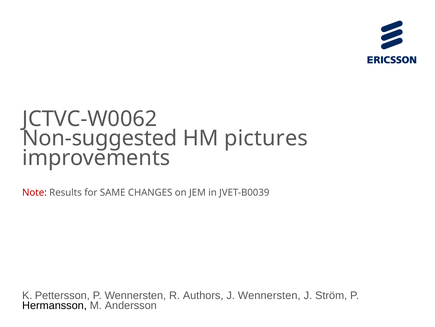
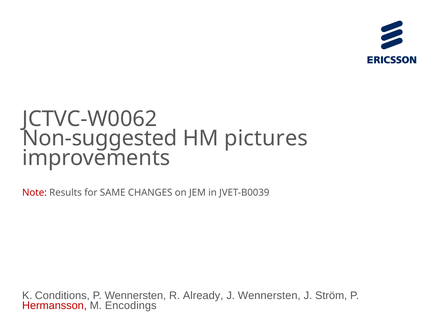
Pettersson: Pettersson -> Conditions
Authors: Authors -> Already
Hermansson colour: black -> red
Andersson: Andersson -> Encodings
